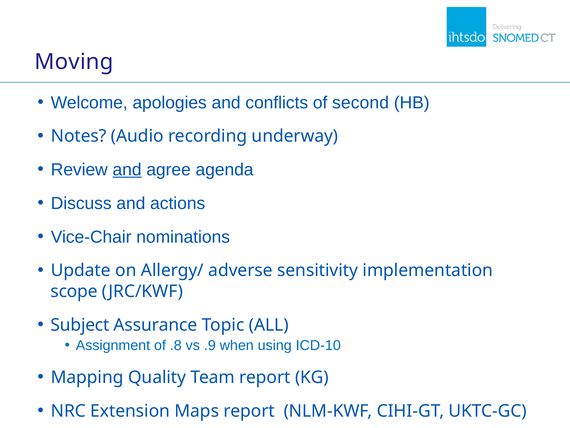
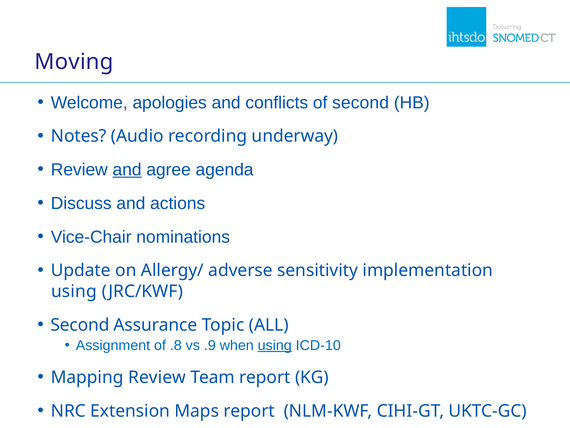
scope at (74, 291): scope -> using
Subject at (80, 325): Subject -> Second
using at (275, 345) underline: none -> present
Mapping Quality: Quality -> Review
